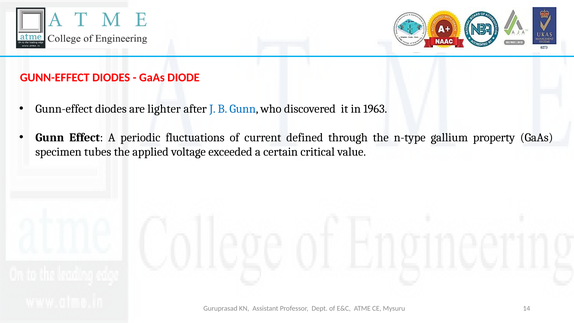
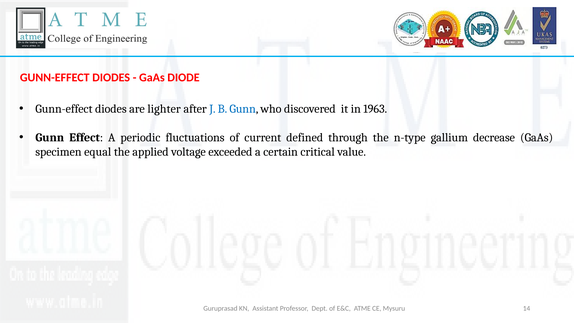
property: property -> decrease
tubes: tubes -> equal
